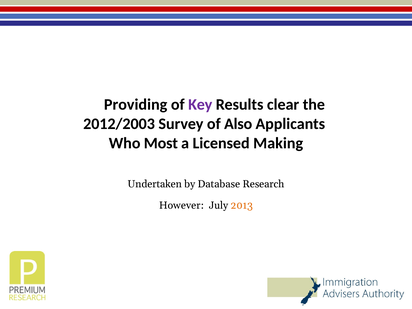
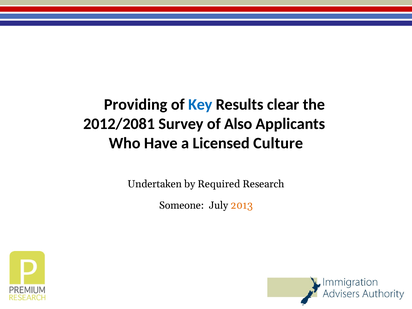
Key colour: purple -> blue
2012/2003: 2012/2003 -> 2012/2081
Most: Most -> Have
Making: Making -> Culture
Database: Database -> Required
However: However -> Someone
